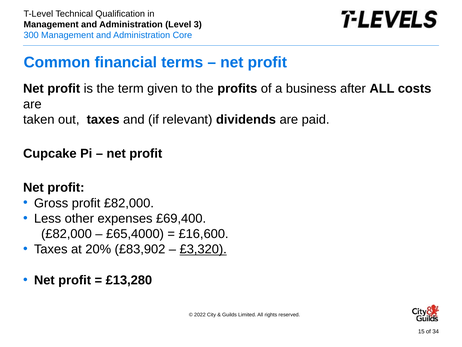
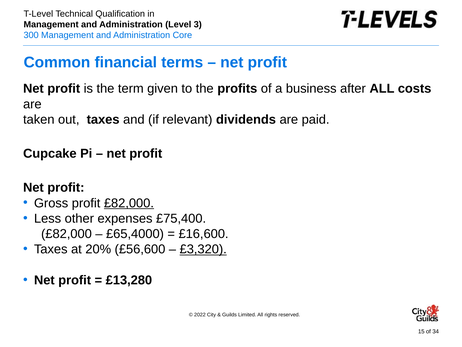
£82,000 at (129, 203) underline: none -> present
£69,400: £69,400 -> £75,400
£83,902: £83,902 -> £56,600
